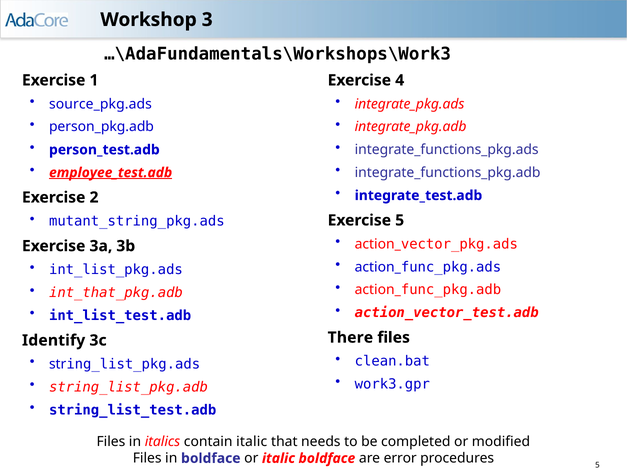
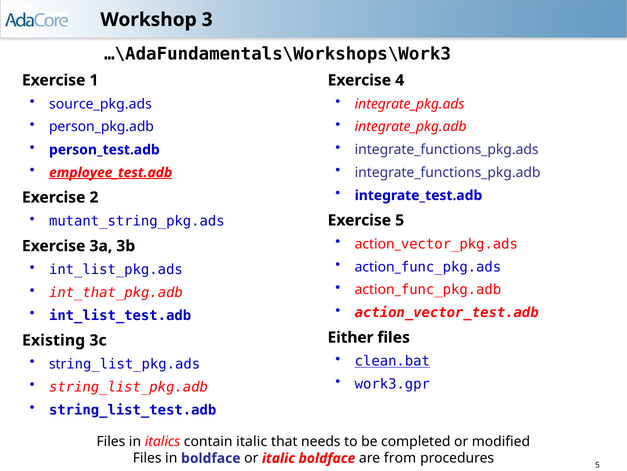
There: There -> Either
Identify: Identify -> Existing
clean.bat underline: none -> present
error: error -> from
